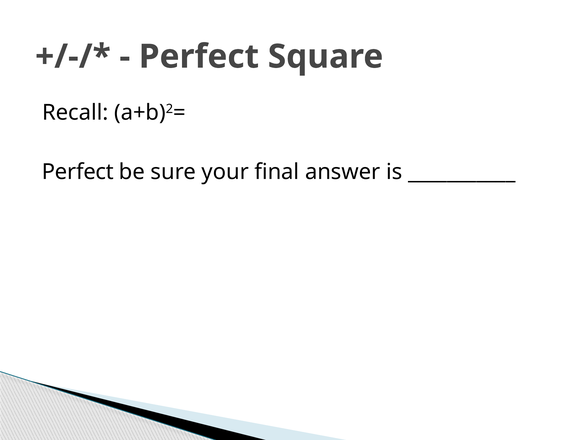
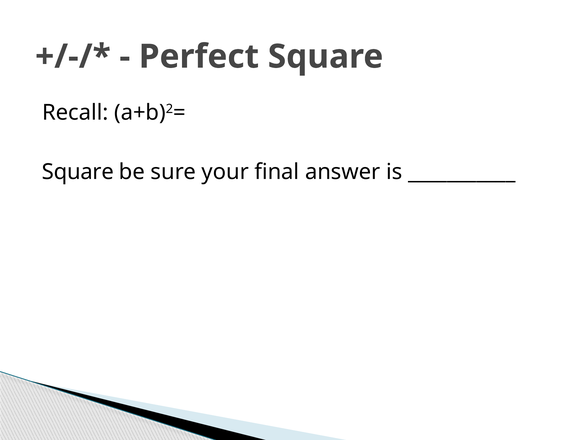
Perfect at (78, 172): Perfect -> Square
